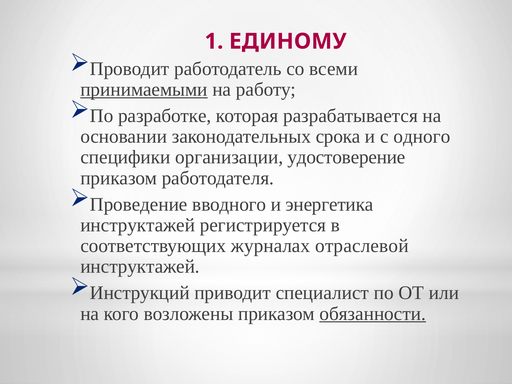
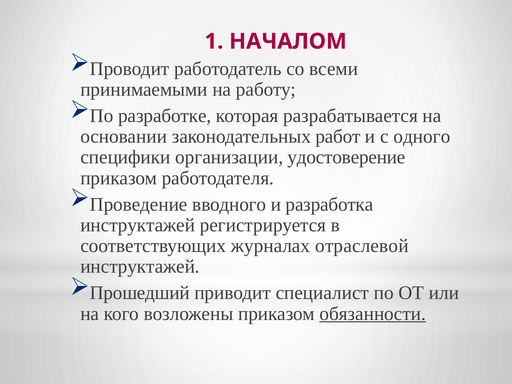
ЕДИНОМУ: ЕДИНОМУ -> НАЧАЛОМ
принимаемыми underline: present -> none
срока: срока -> работ
энергетика: энергетика -> разработка
Инструкций: Инструкций -> Прошедший
